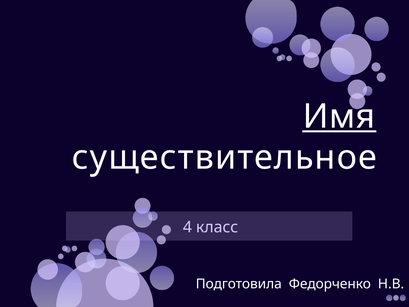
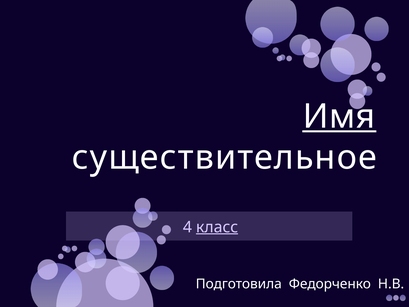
класс underline: none -> present
